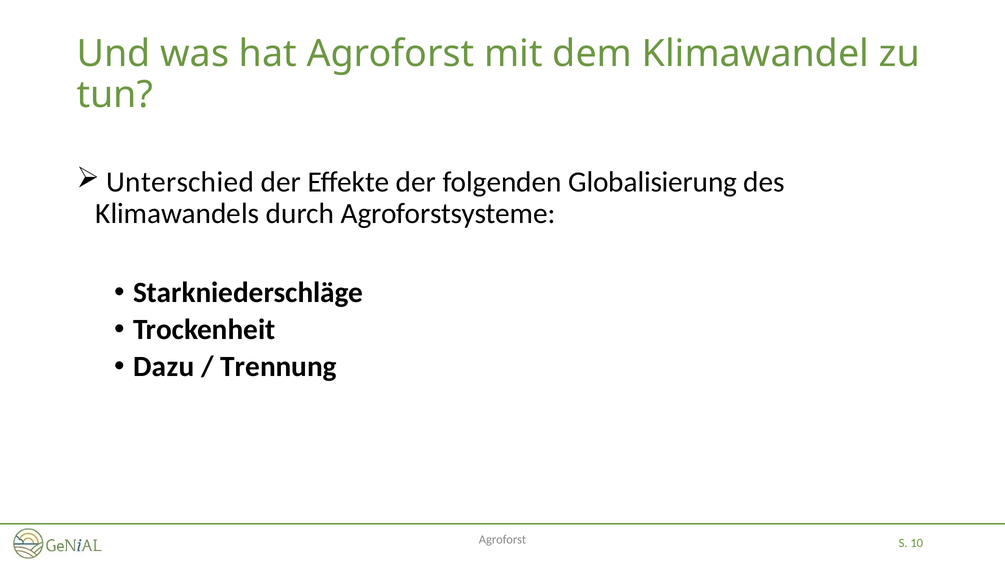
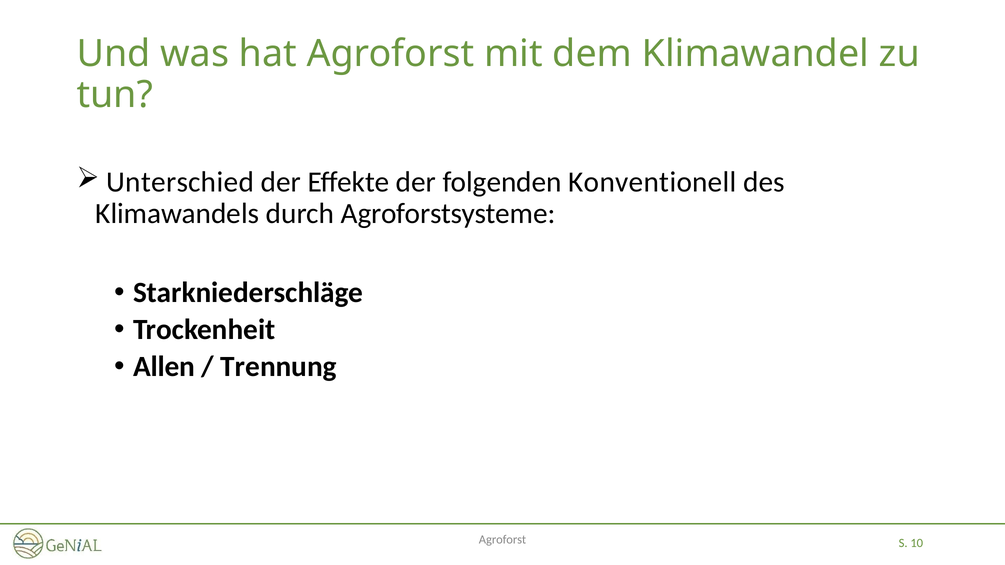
Globalisierung: Globalisierung -> Konventionell
Dazu: Dazu -> Allen
